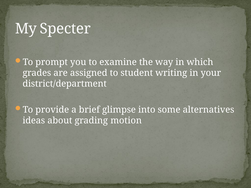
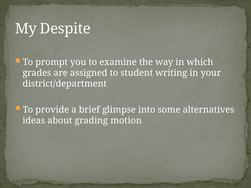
Specter: Specter -> Despite
